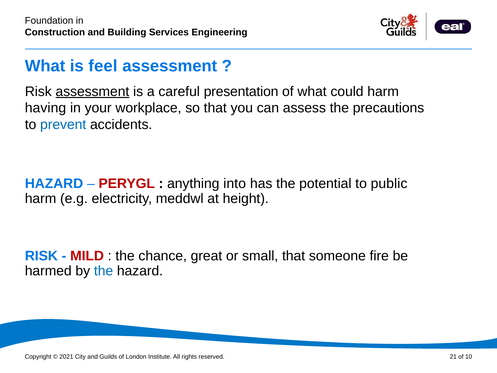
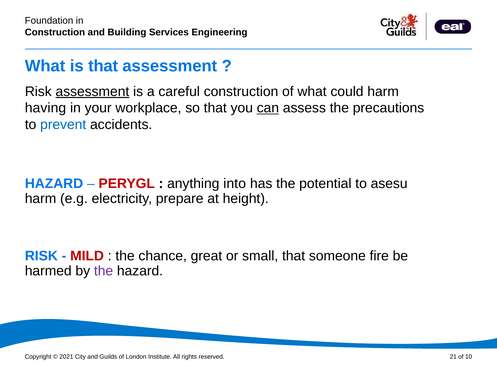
is feel: feel -> that
careful presentation: presentation -> construction
can underline: none -> present
public: public -> asesu
meddwl: meddwl -> prepare
the at (104, 271) colour: blue -> purple
